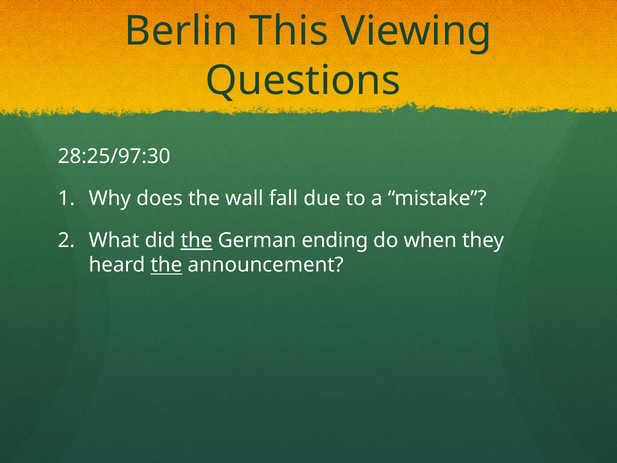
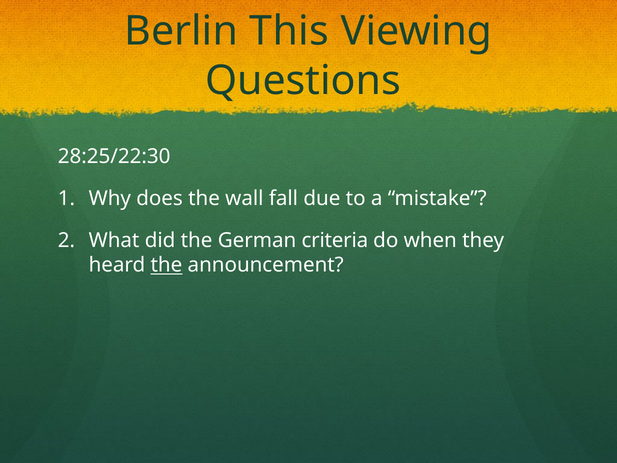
28:25/97:30: 28:25/97:30 -> 28:25/22:30
the at (197, 240) underline: present -> none
ending: ending -> criteria
